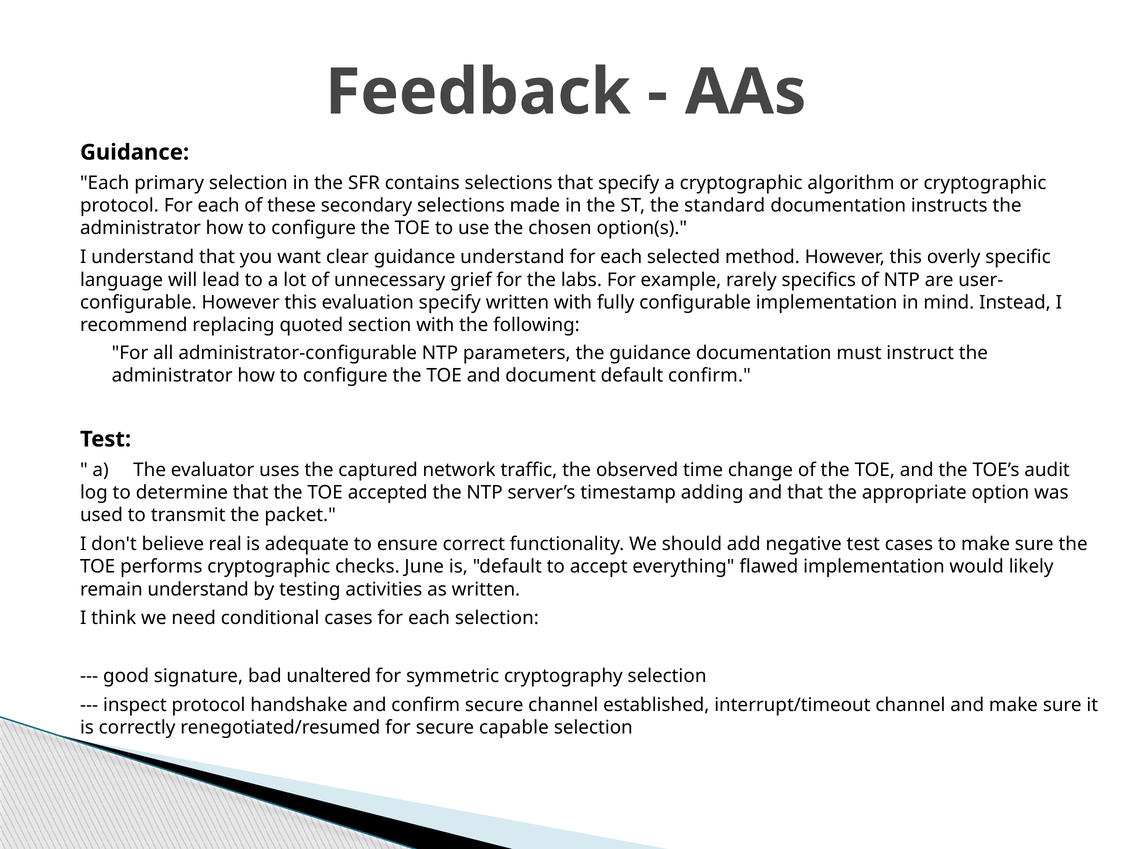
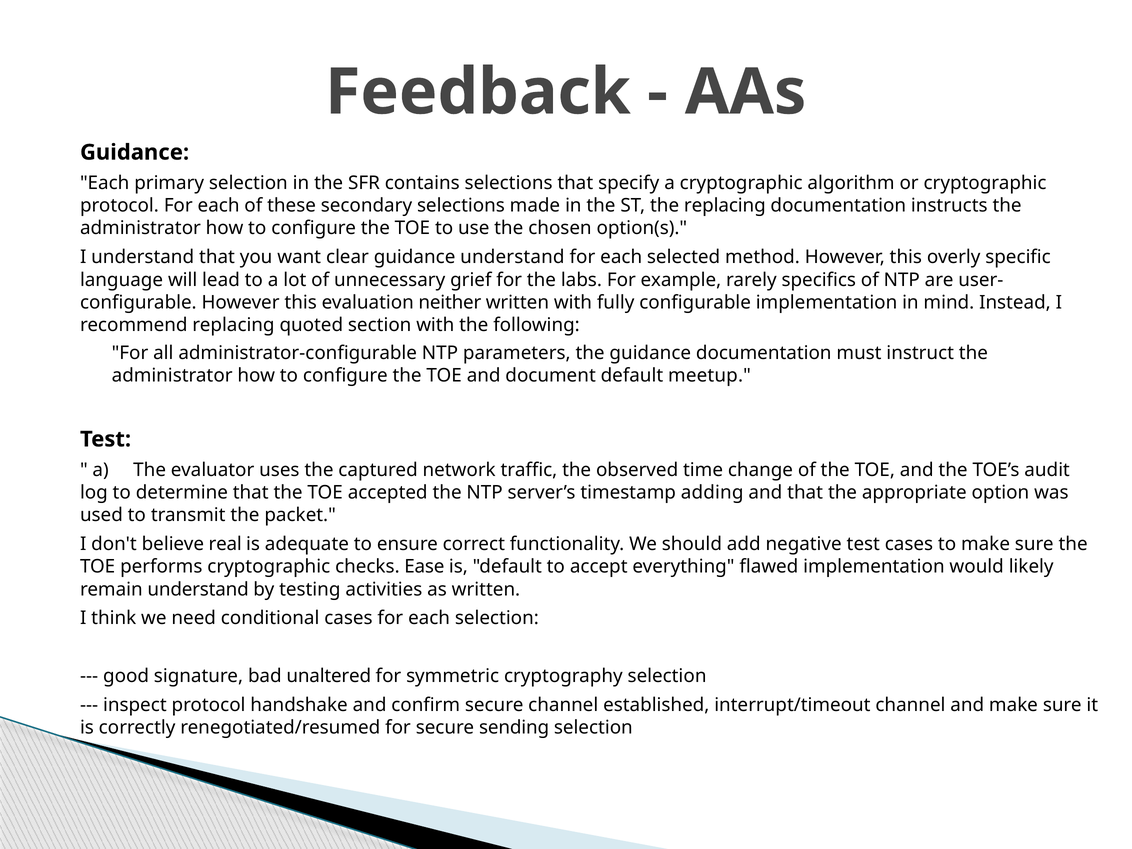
the standard: standard -> replacing
evaluation specify: specify -> neither
default confirm: confirm -> meetup
June: June -> Ease
capable: capable -> sending
